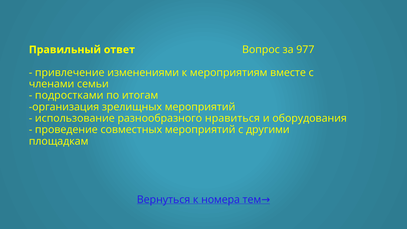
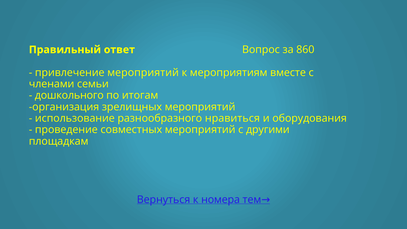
977: 977 -> 860
привлечение изменениями: изменениями -> мероприятий
подростками: подростками -> дошкольного
